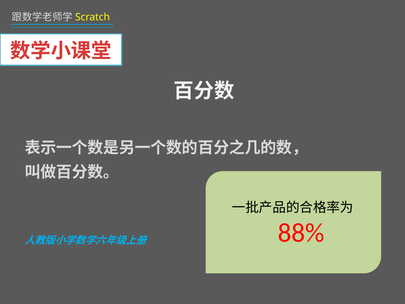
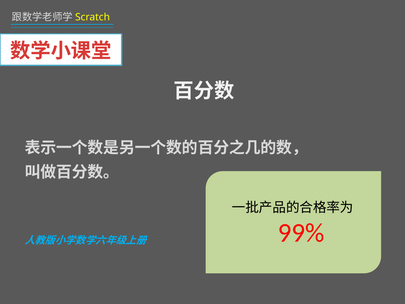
88%: 88% -> 99%
